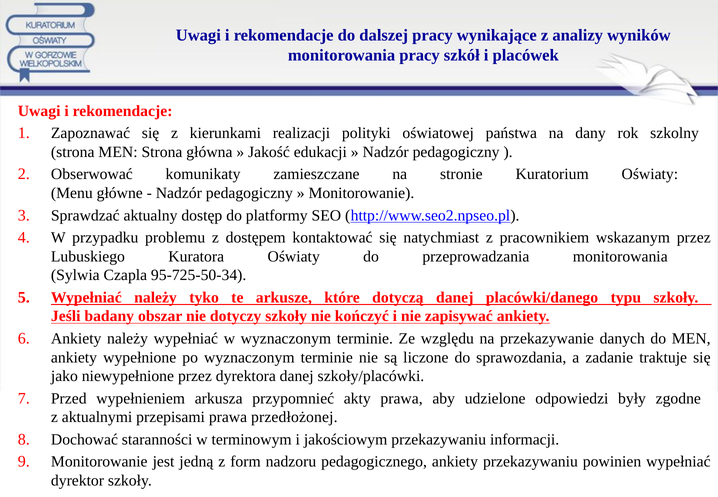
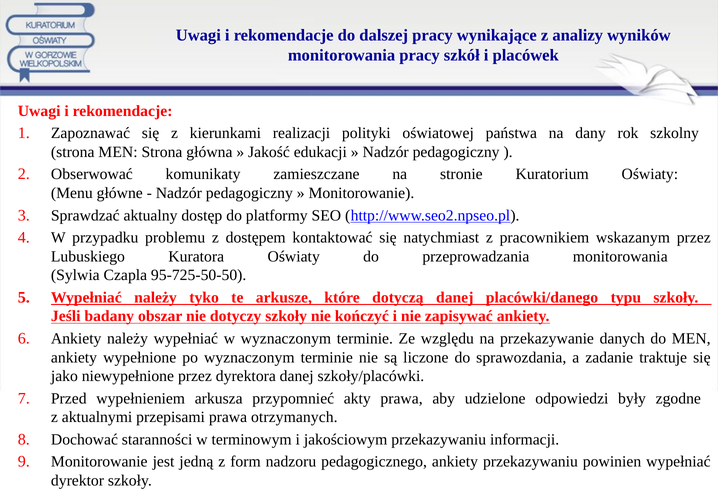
95-725-50-34: 95-725-50-34 -> 95-725-50-50
przedłożonej: przedłożonej -> otrzymanych
